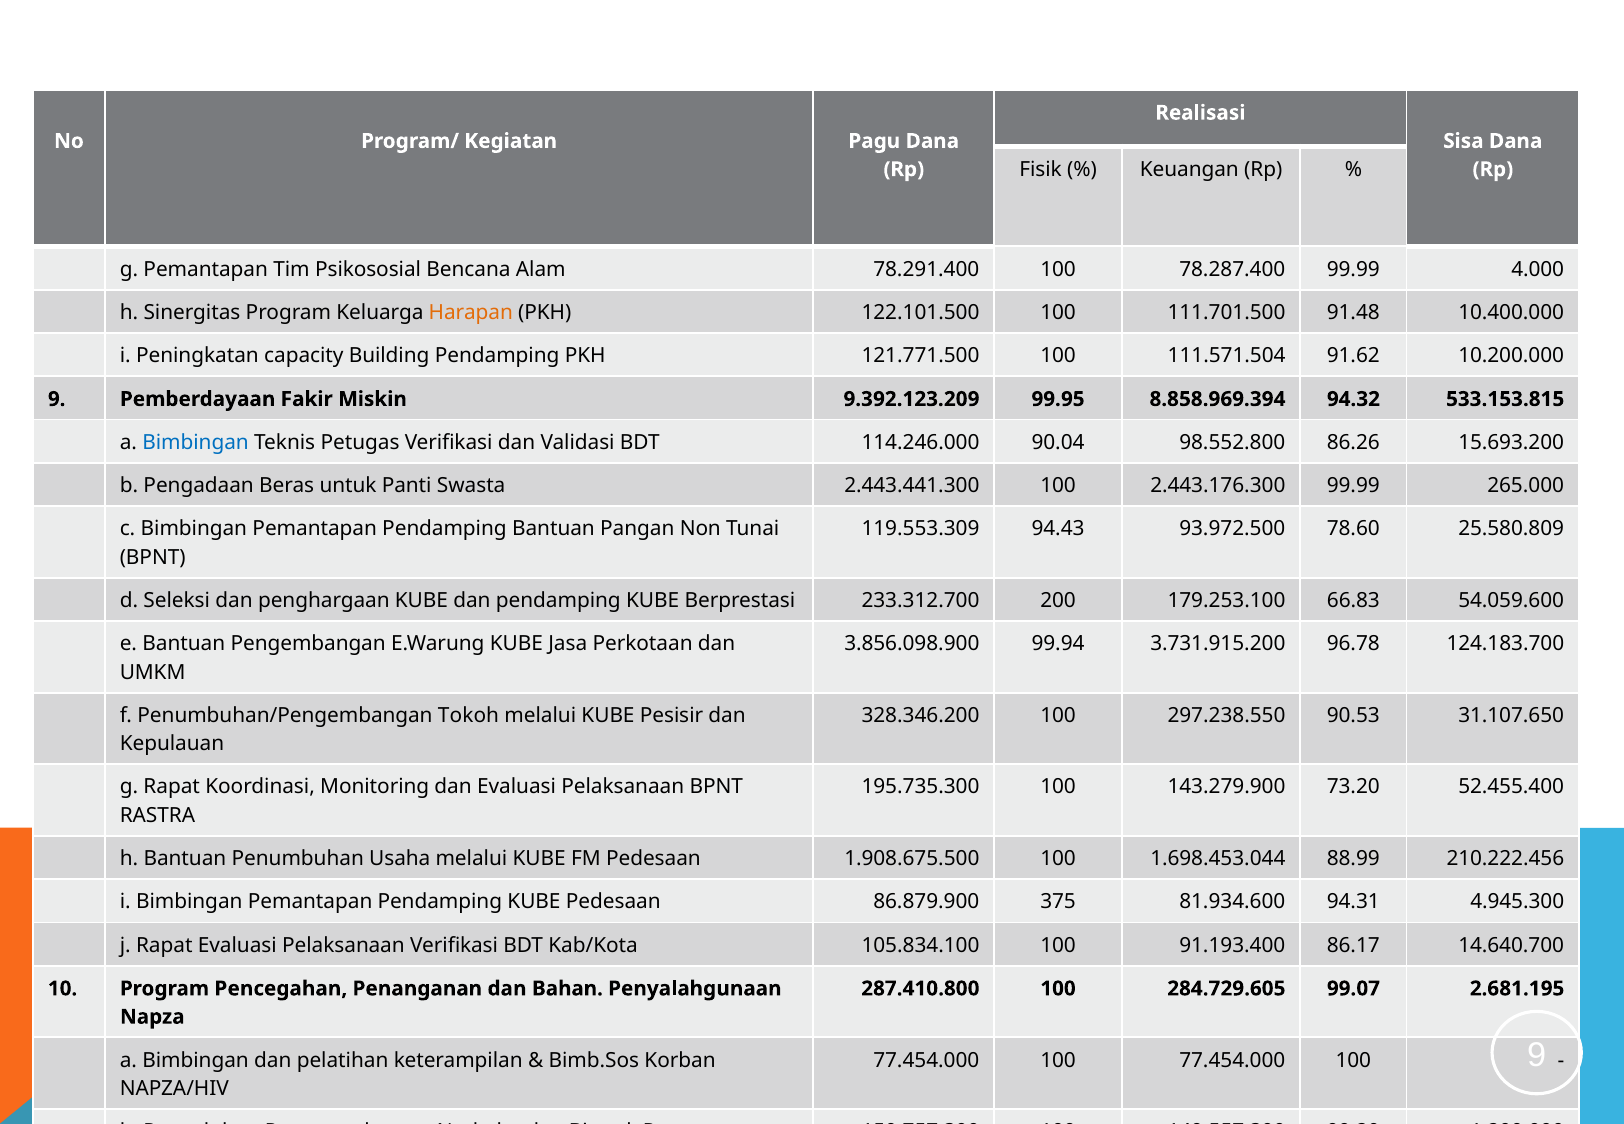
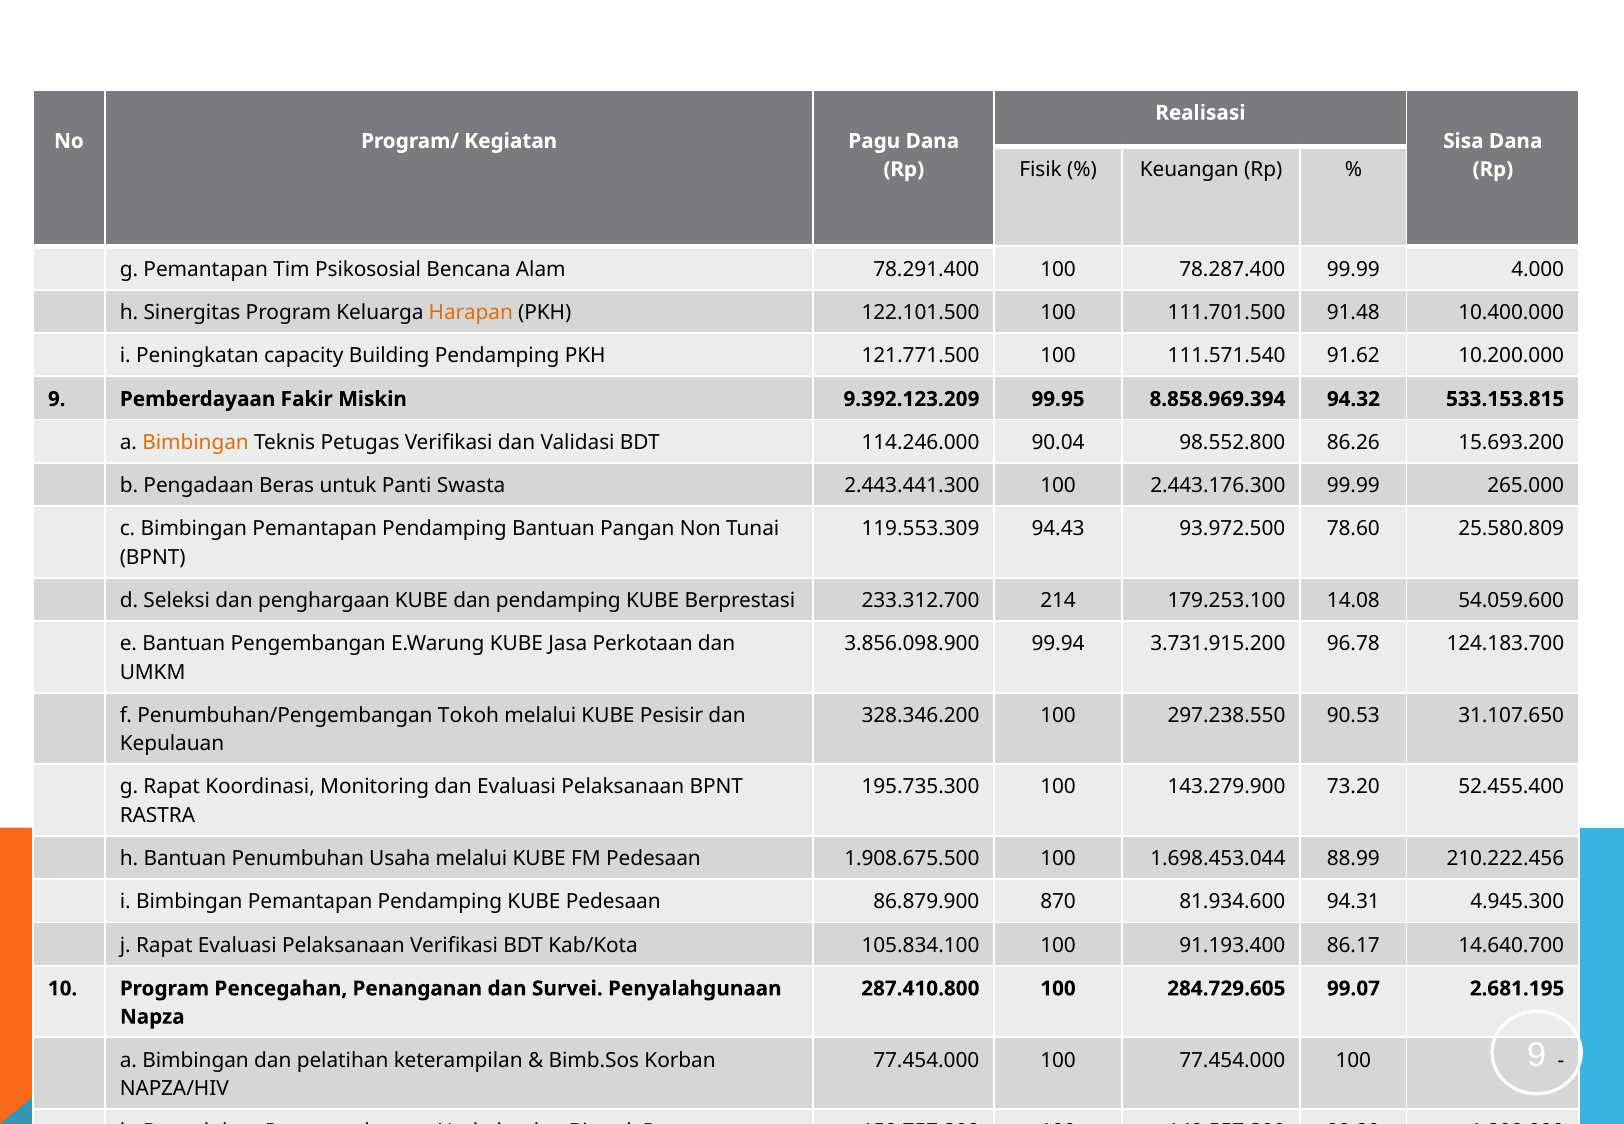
111.571.504: 111.571.504 -> 111.571.540
Bimbingan at (196, 443) colour: blue -> orange
200: 200 -> 214
66.83: 66.83 -> 14.08
375: 375 -> 870
Bahan: Bahan -> Survei
